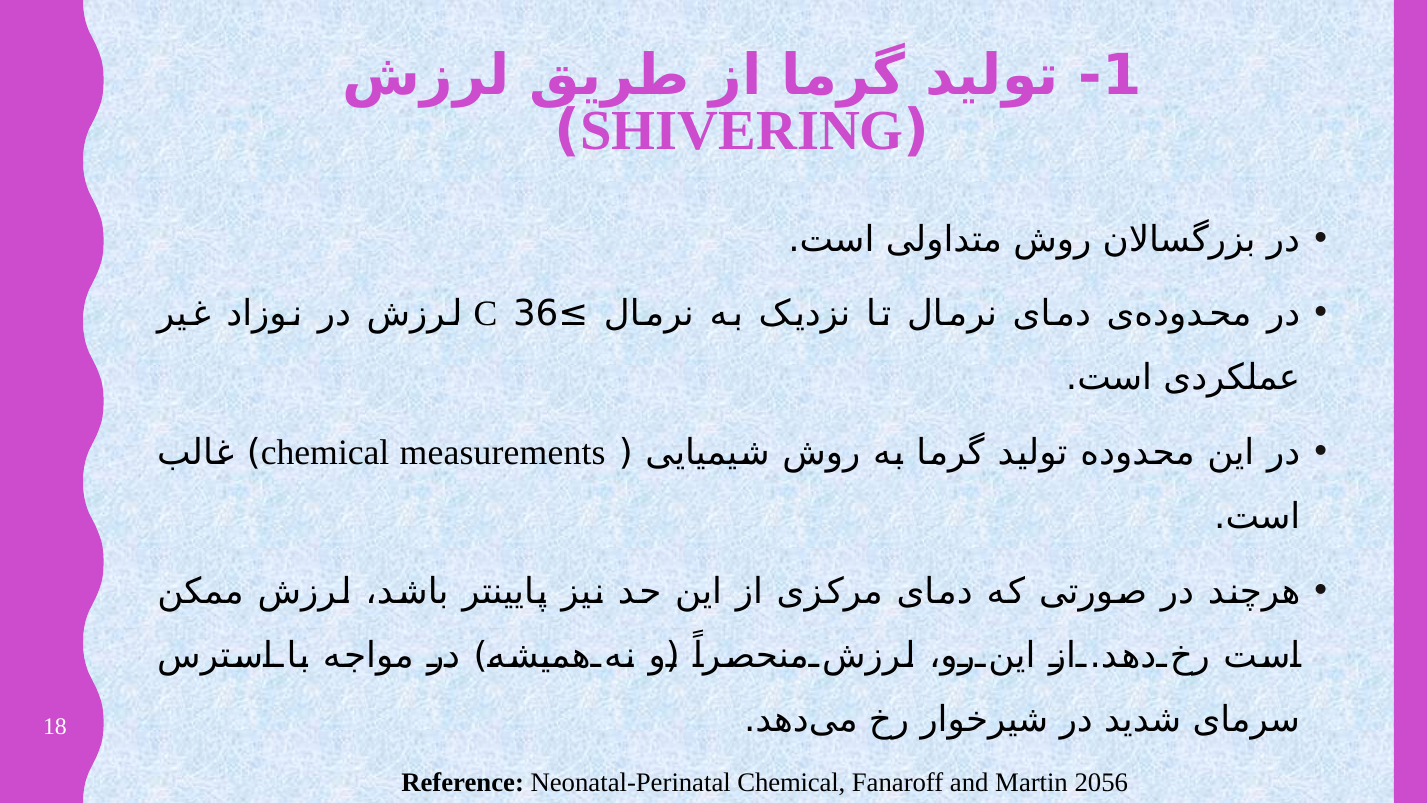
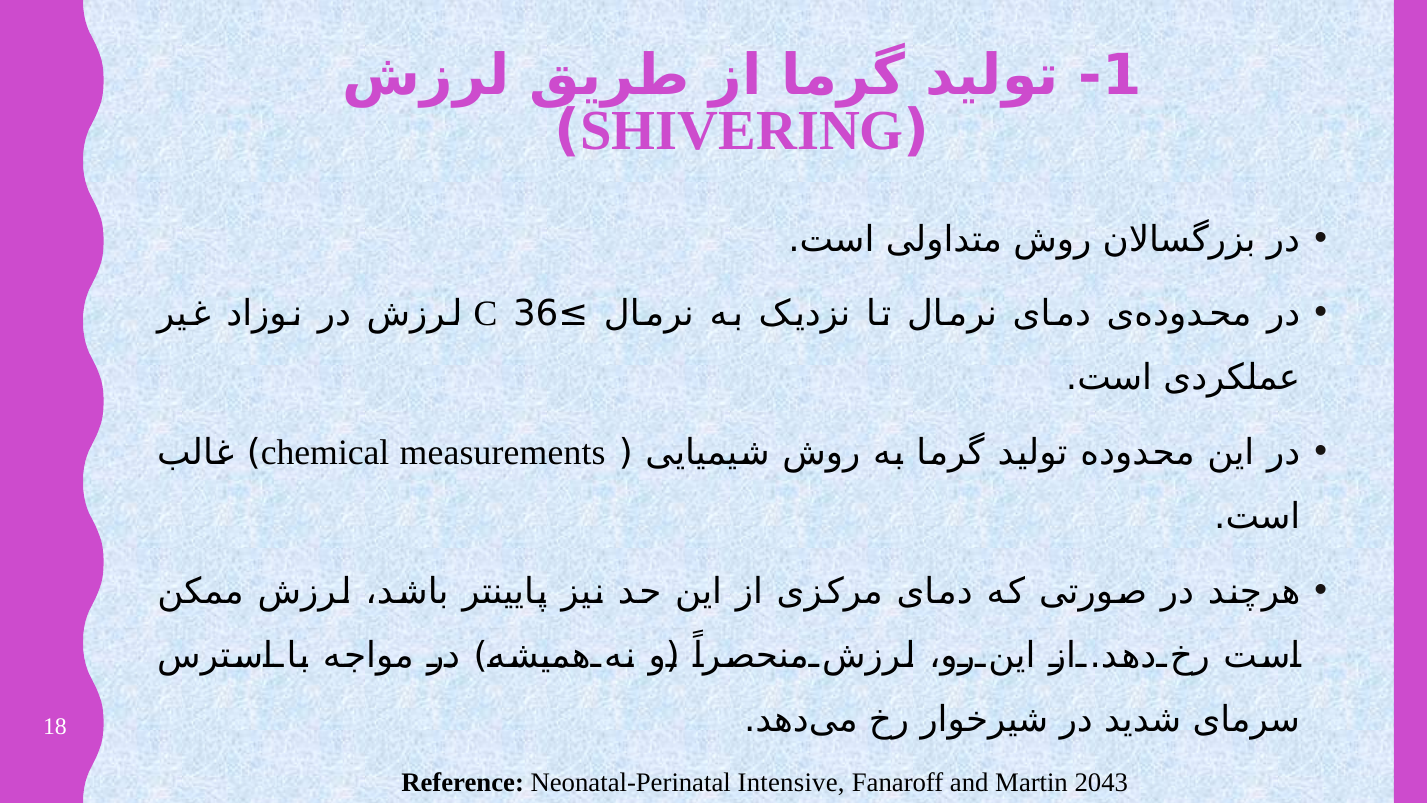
Neonatal-Perinatal Chemical: Chemical -> Intensive
2056: 2056 -> 2043
